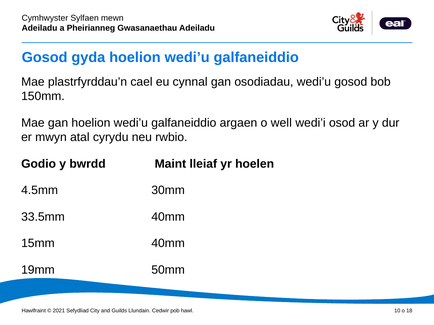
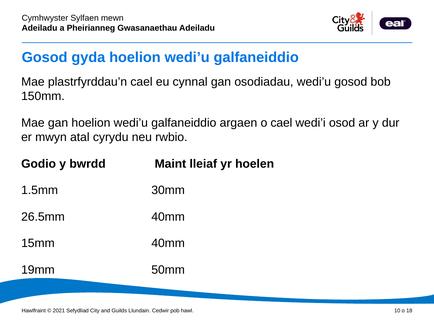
o well: well -> cael
4.5mm: 4.5mm -> 1.5mm
33.5mm: 33.5mm -> 26.5mm
